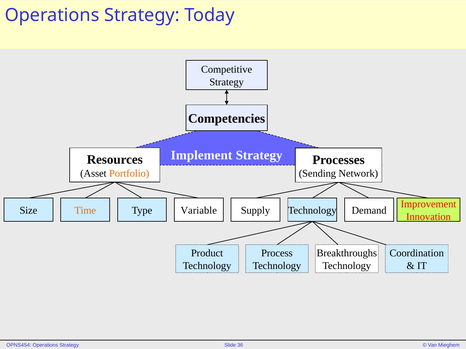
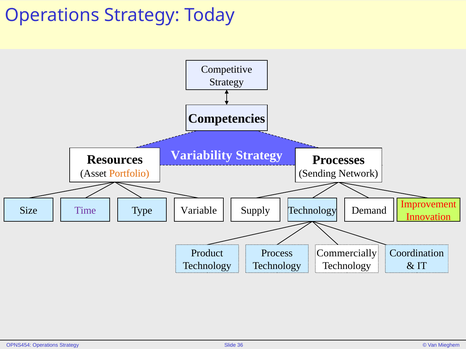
Implement: Implement -> Variability
Time colour: orange -> purple
Breakthroughs: Breakthroughs -> Commercially
